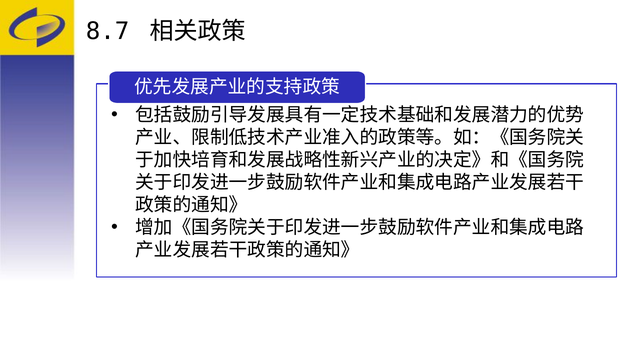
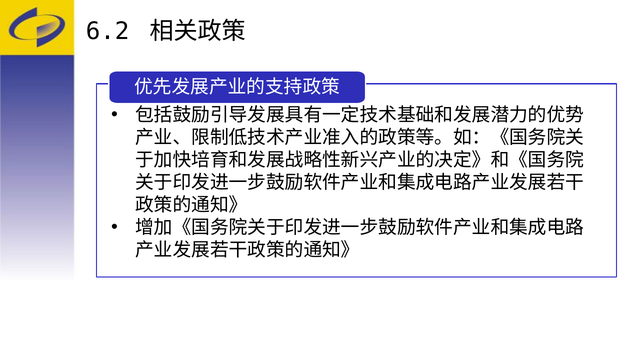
8.7: 8.7 -> 6.2
